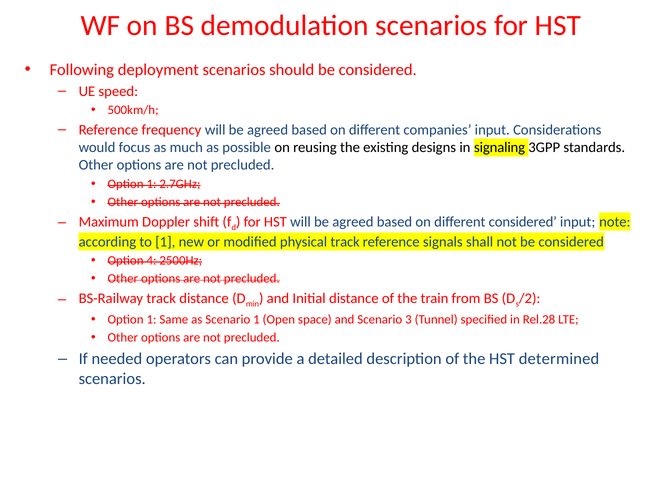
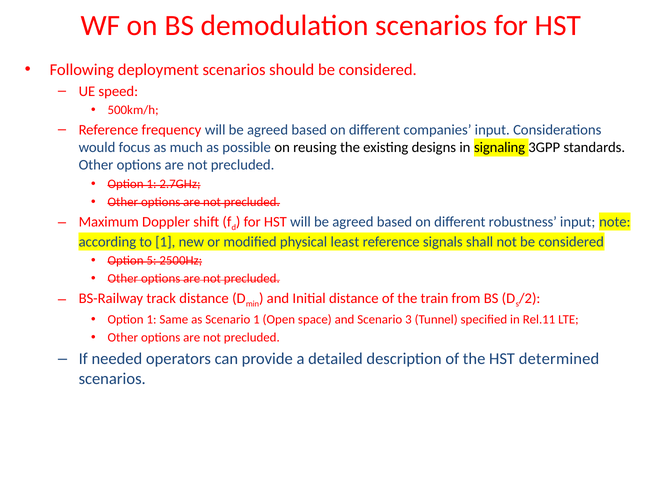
different considered: considered -> robustness
physical track: track -> least
4: 4 -> 5
Rel.28: Rel.28 -> Rel.11
